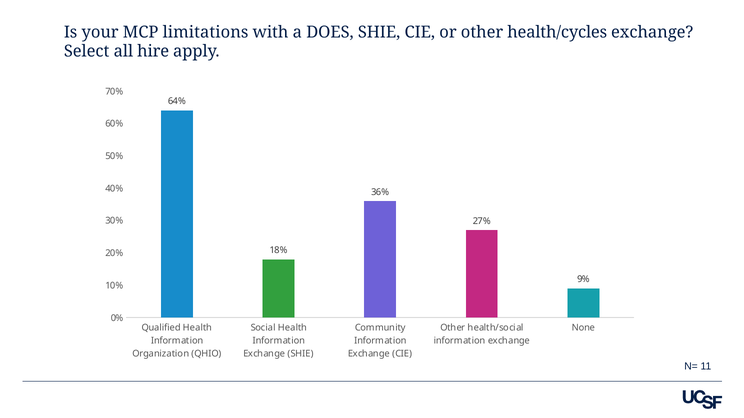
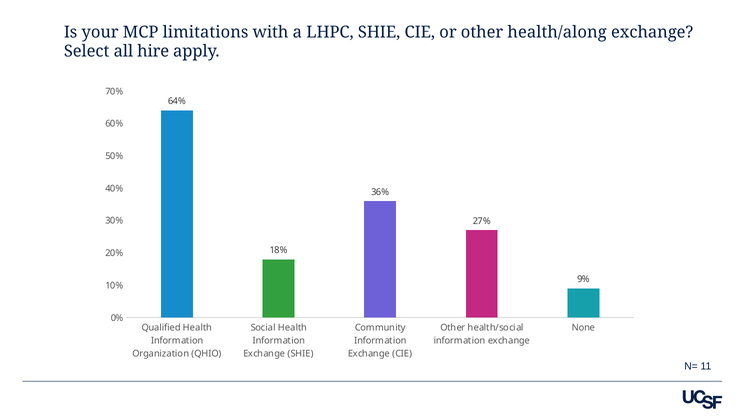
DOES: DOES -> LHPC
health/cycles: health/cycles -> health/along
